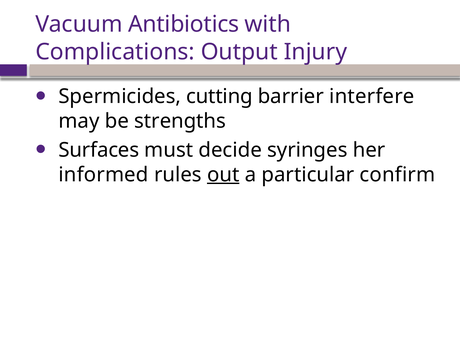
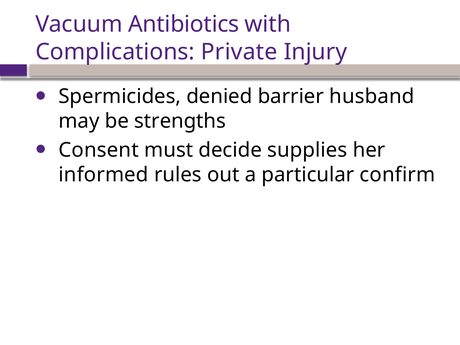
Output: Output -> Private
cutting: cutting -> denied
interfere: interfere -> husband
Surfaces: Surfaces -> Consent
syringes: syringes -> supplies
out underline: present -> none
